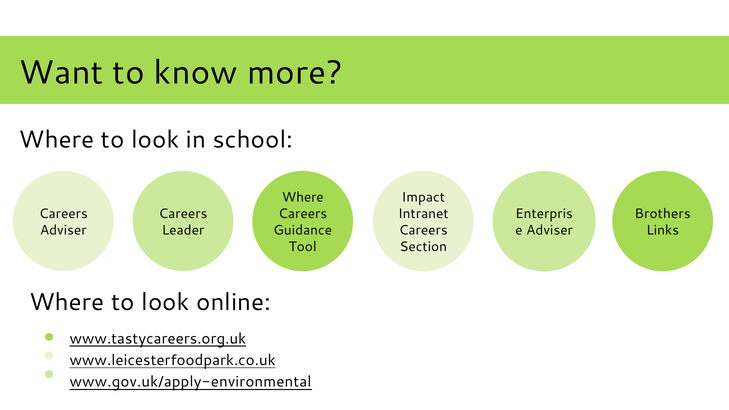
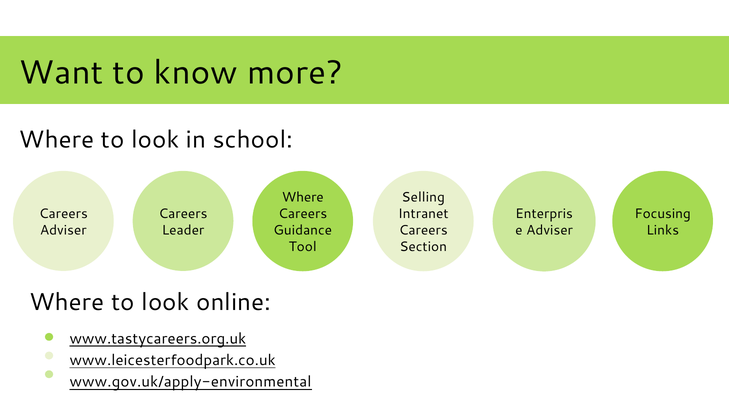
Impact: Impact -> Selling
Brothers: Brothers -> Focusing
